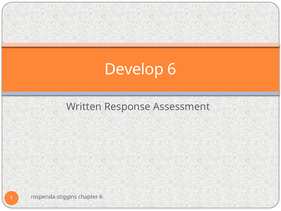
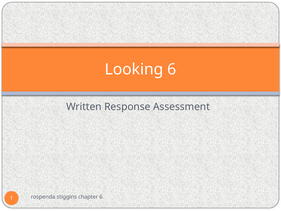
Develop: Develop -> Looking
